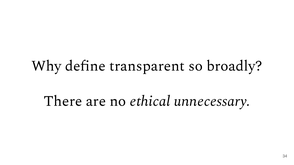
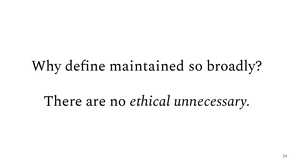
transparent: transparent -> maintained
